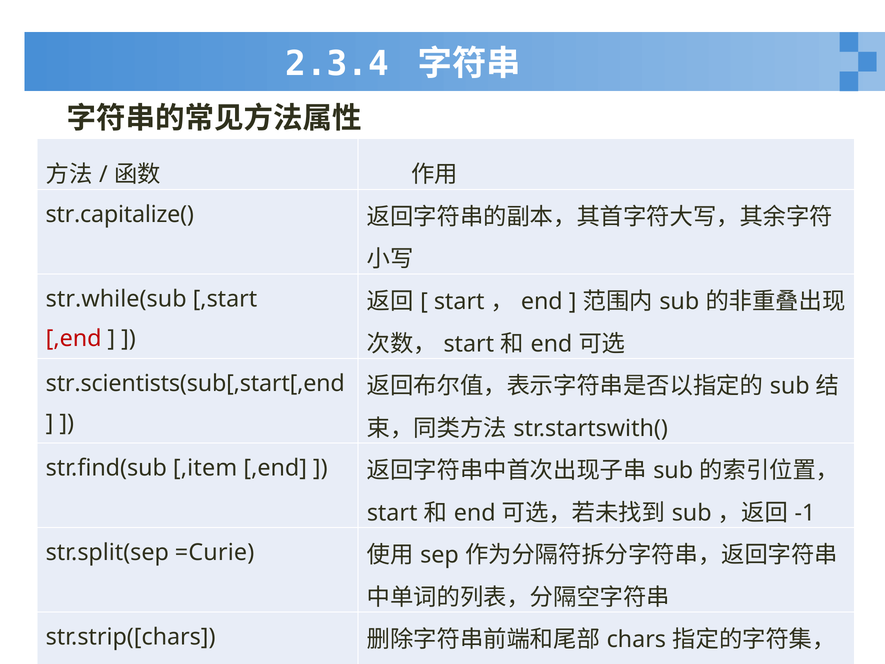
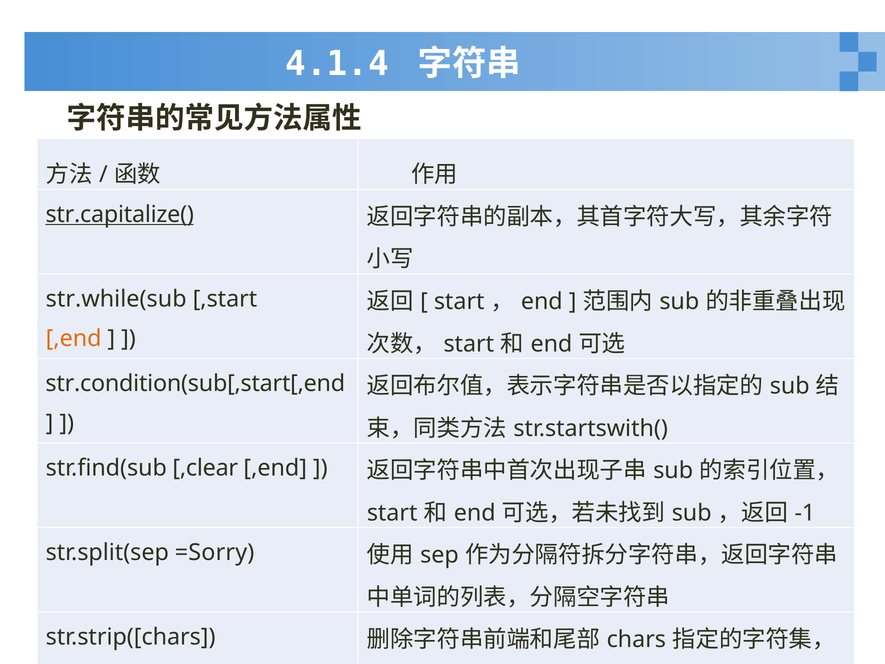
2.3.4: 2.3.4 -> 4.1.4
str.capitalize( underline: none -> present
,end at (74, 338) colour: red -> orange
str.scientists(sub[,start[,end: str.scientists(sub[,start[,end -> str.condition(sub[,start[,end
,item: ,item -> ,clear
=Curie: =Curie -> =Sorry
